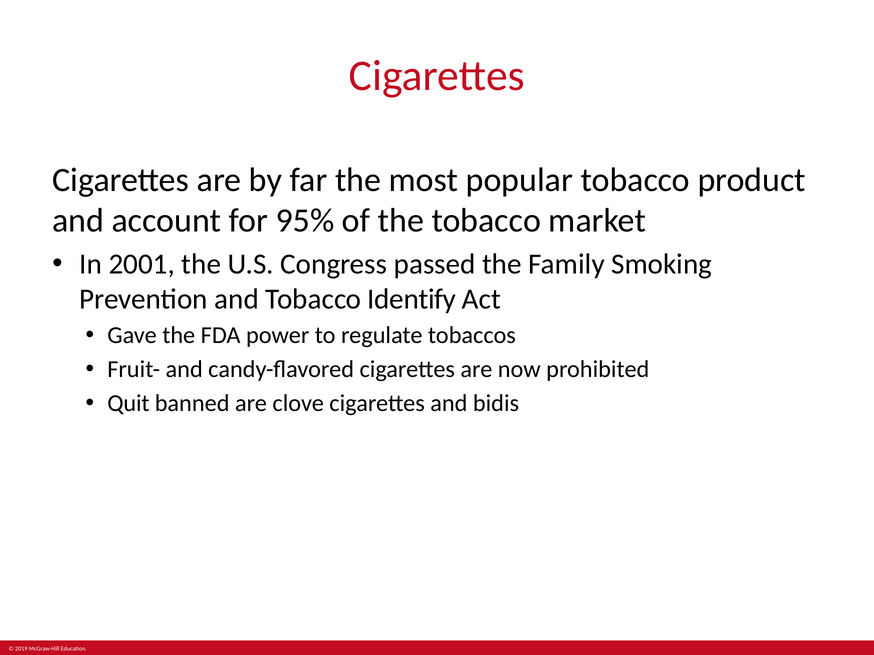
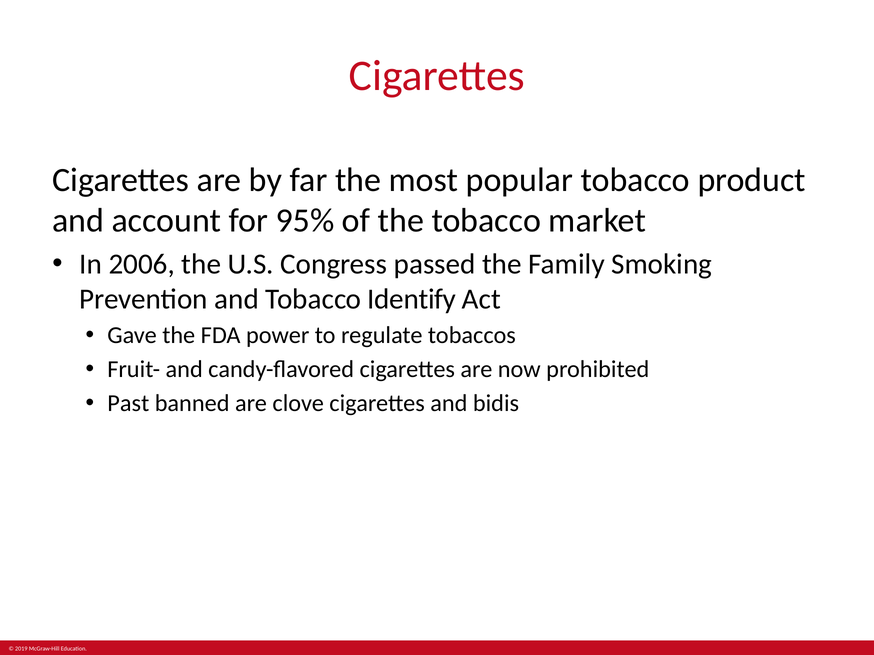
2001: 2001 -> 2006
Quit: Quit -> Past
